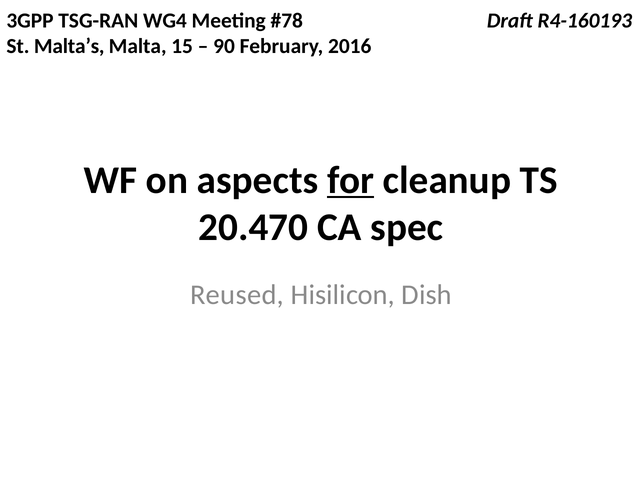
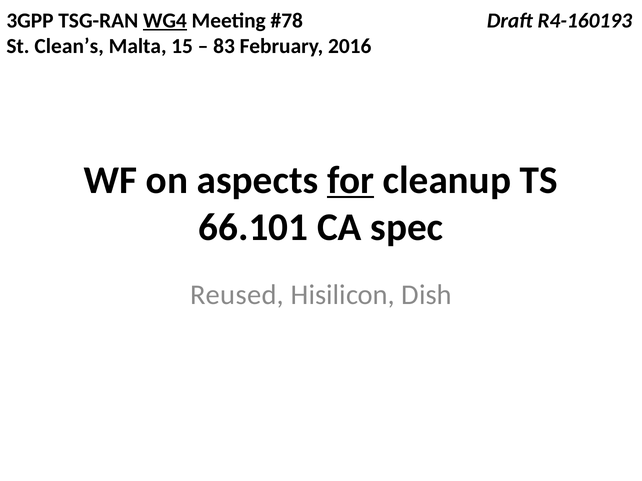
WG4 underline: none -> present
Malta’s: Malta’s -> Clean’s
90: 90 -> 83
20.470: 20.470 -> 66.101
